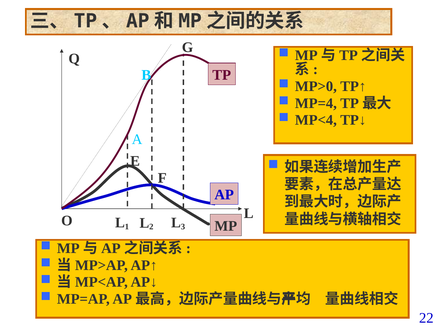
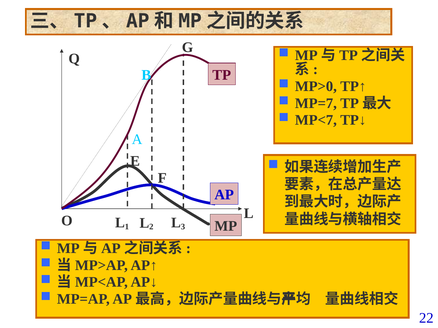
MP=4: MP=4 -> MP=7
MP<4: MP<4 -> MP<7
